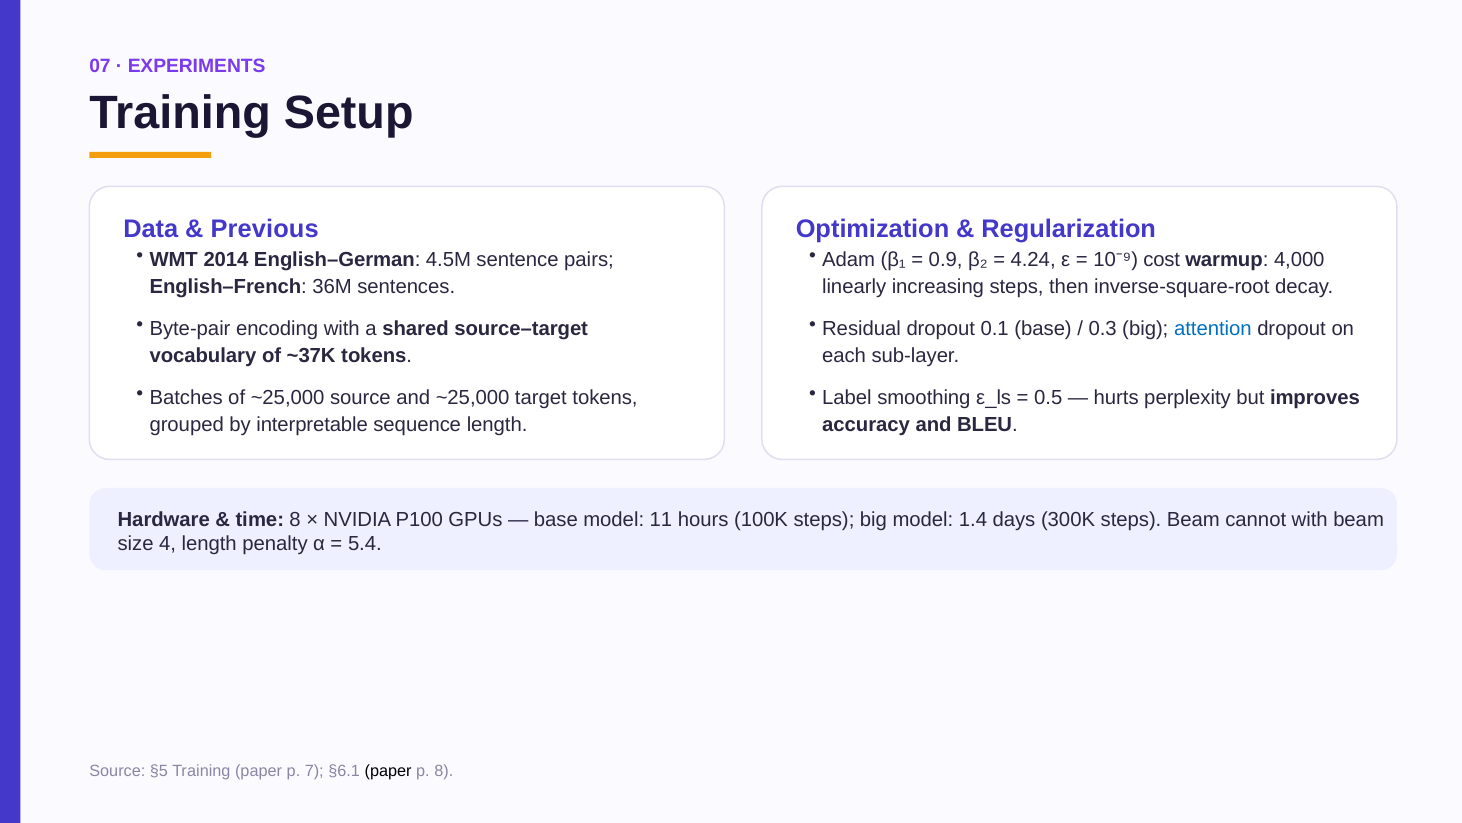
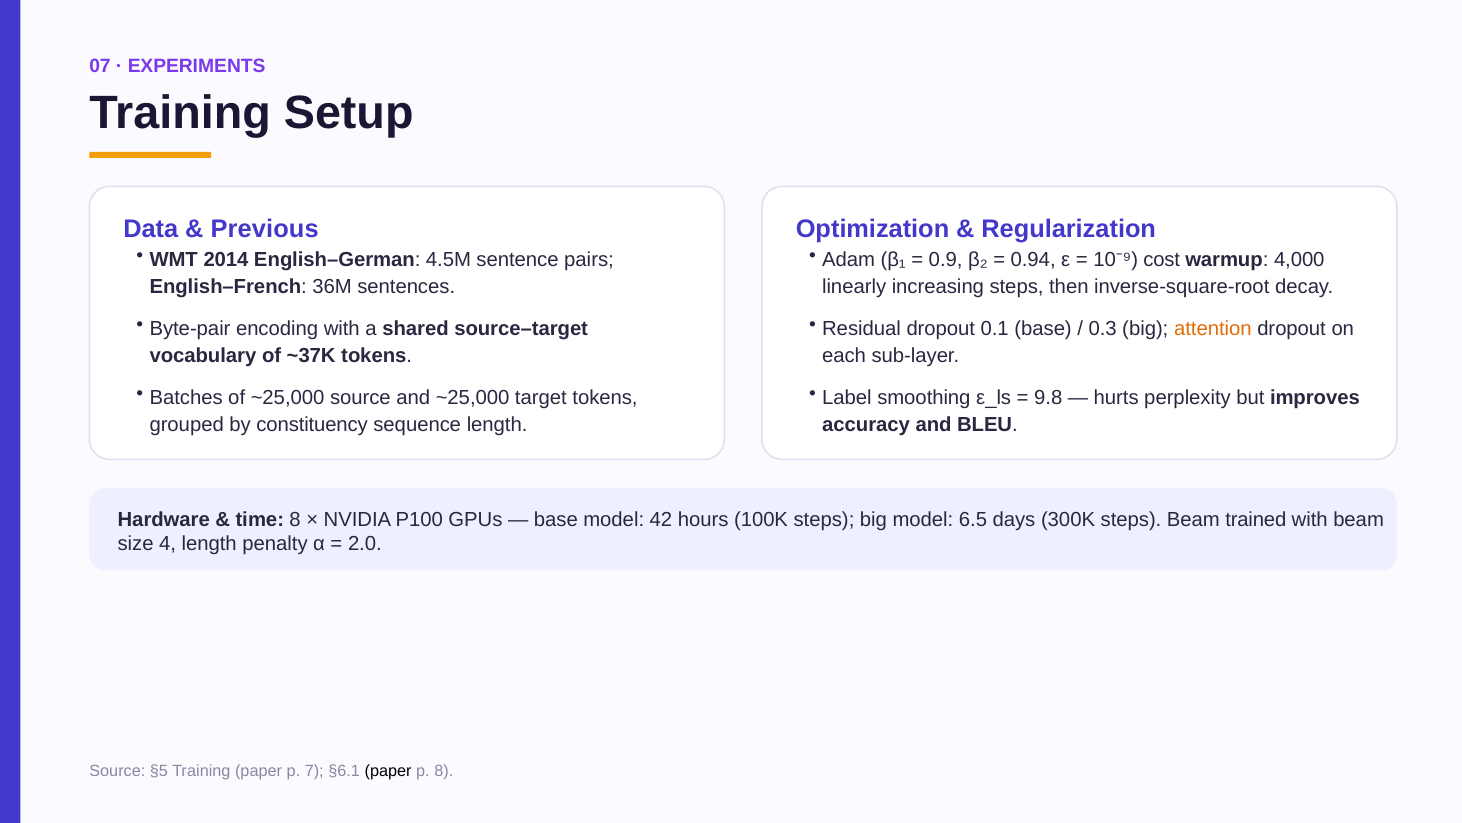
4.24: 4.24 -> 0.94
attention colour: blue -> orange
0.5: 0.5 -> 9.8
interpretable: interpretable -> constituency
11: 11 -> 42
1.4: 1.4 -> 6.5
cannot: cannot -> trained
5.4: 5.4 -> 2.0
